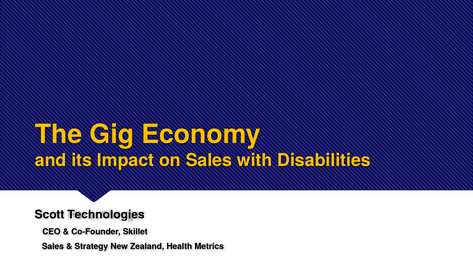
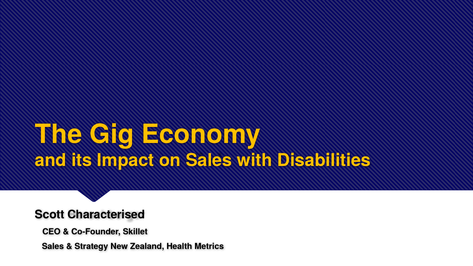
Technologies: Technologies -> Characterised
